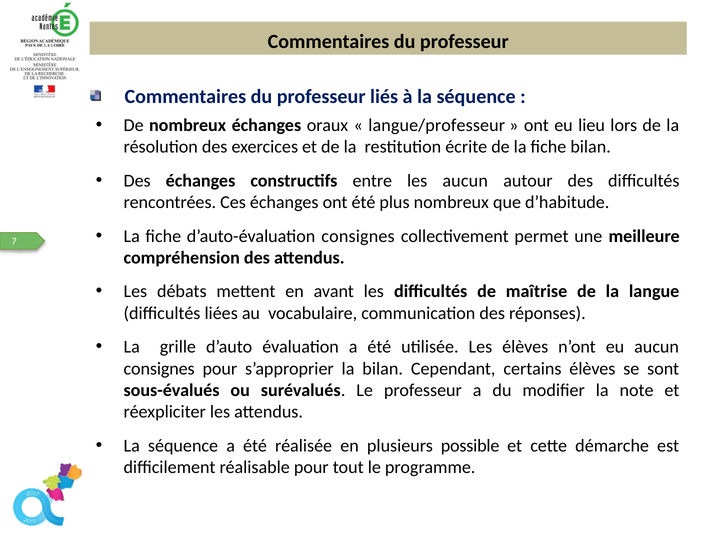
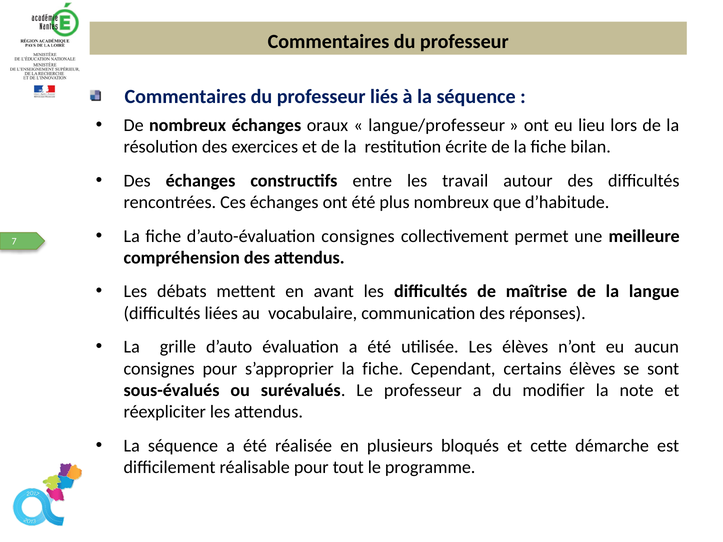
les aucun: aucun -> travail
s’approprier la bilan: bilan -> fiche
possible: possible -> bloqués
